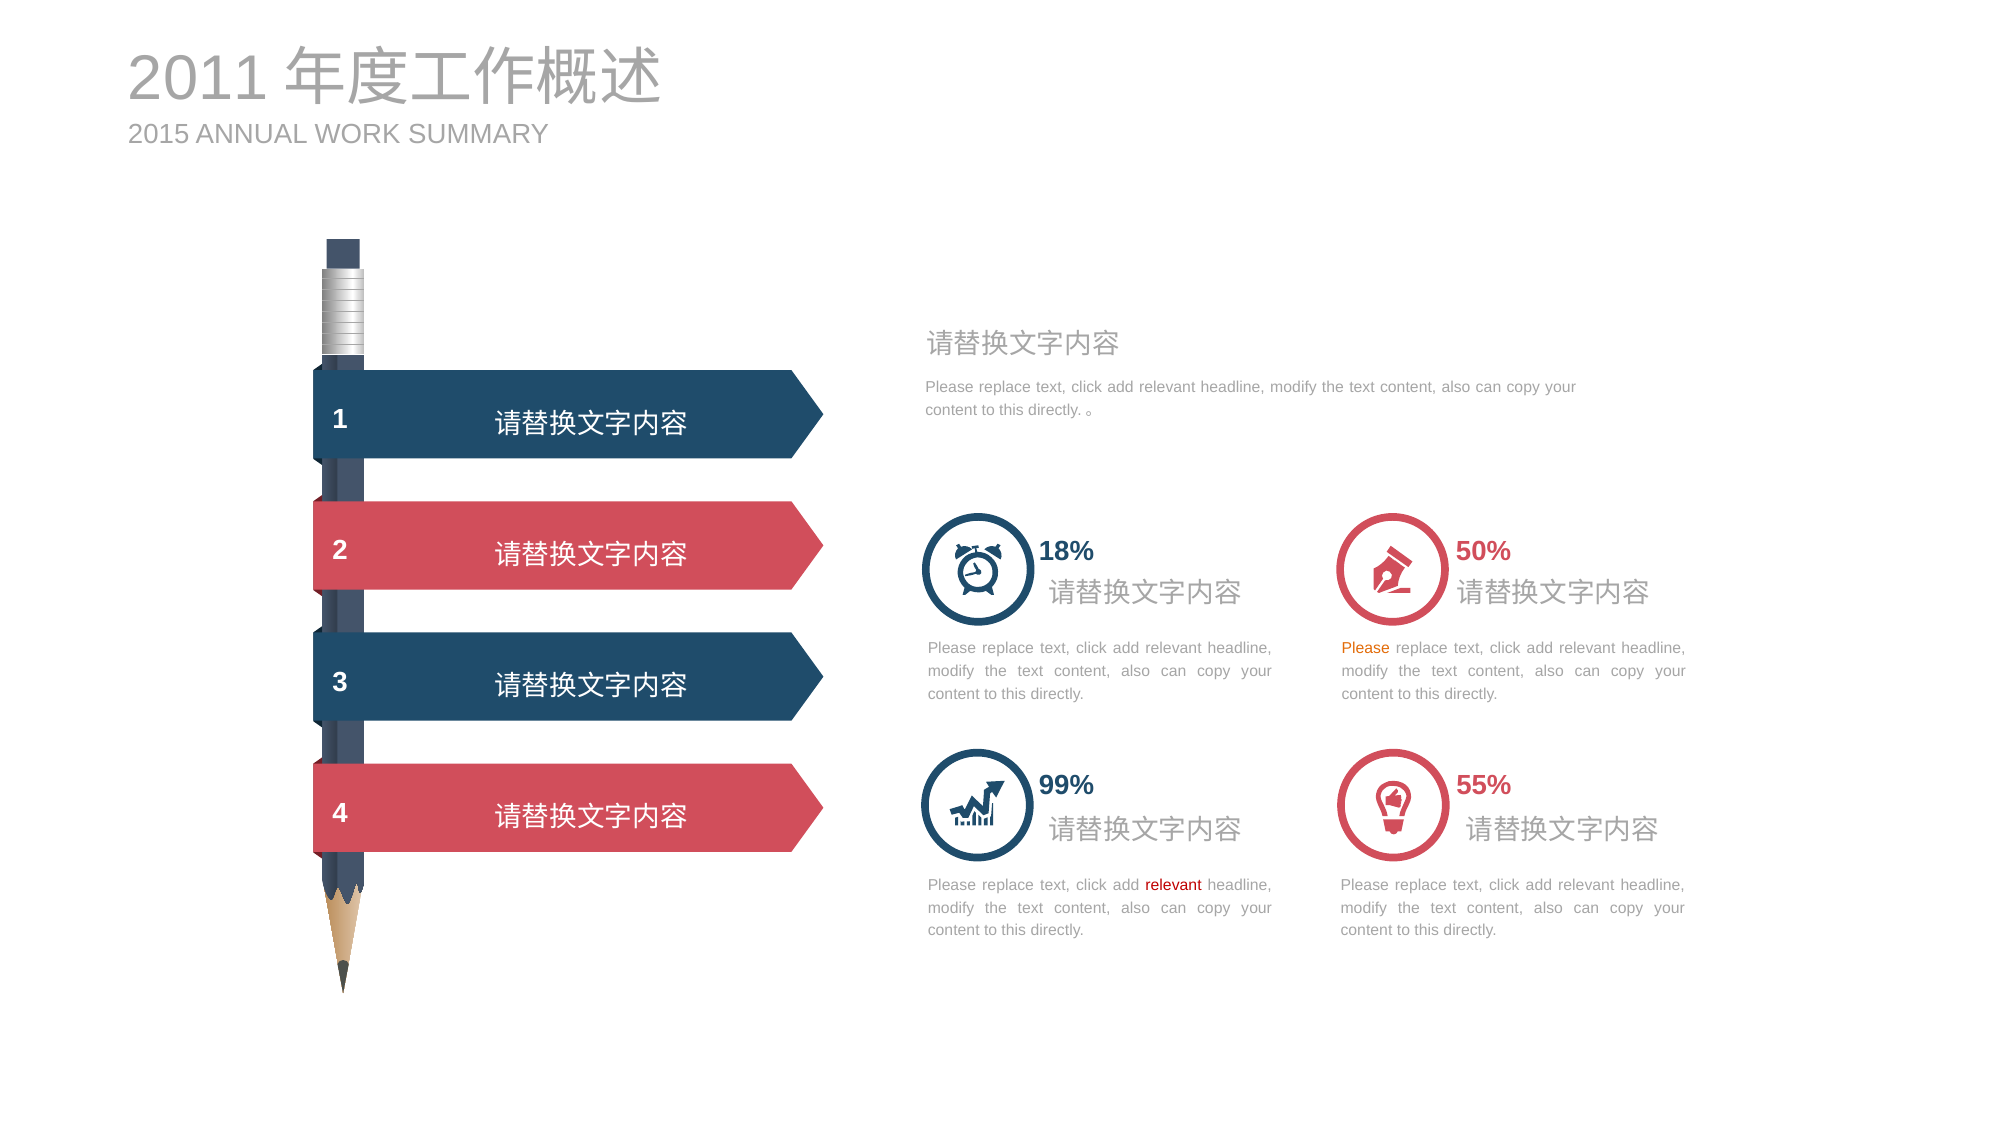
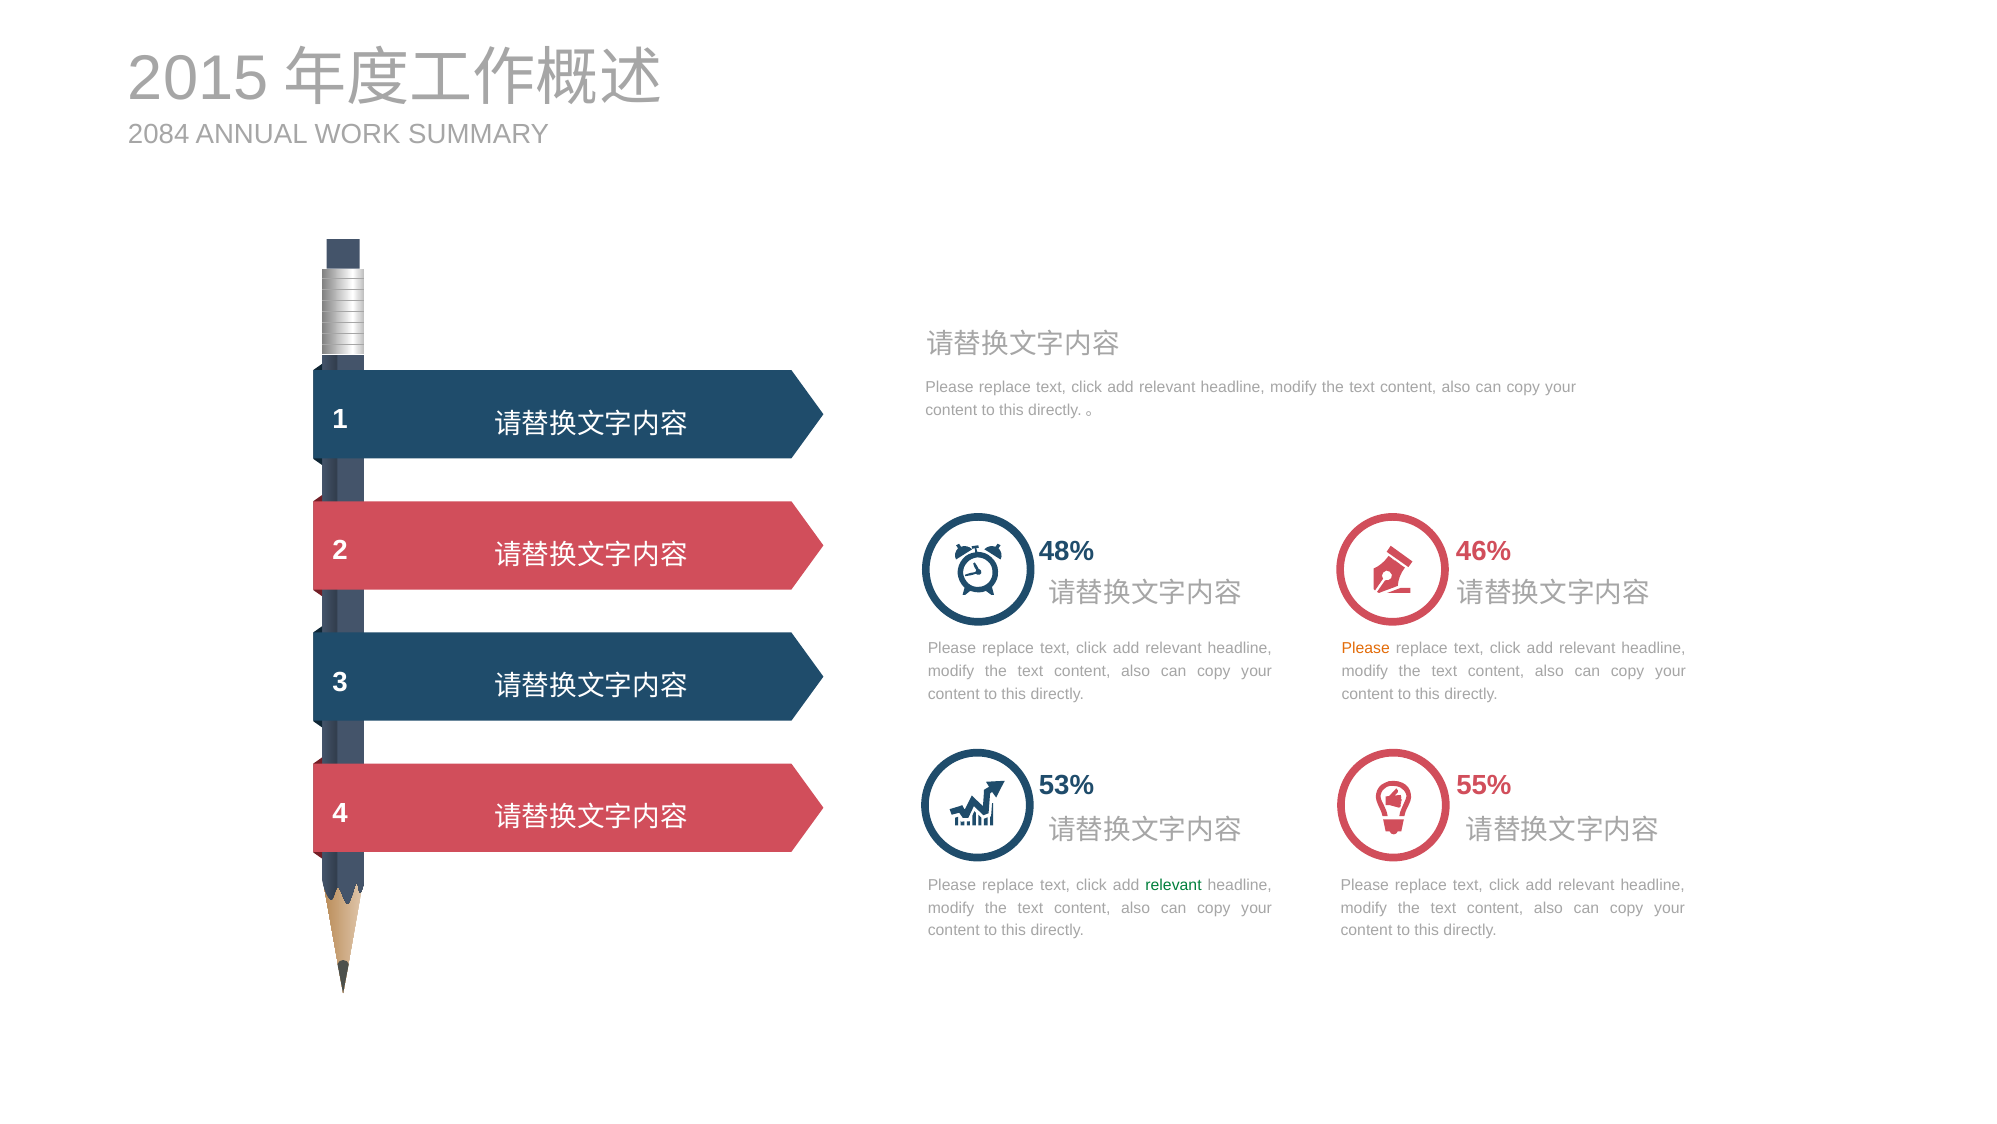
2011: 2011 -> 2015
2015: 2015 -> 2084
18%: 18% -> 48%
50%: 50% -> 46%
99%: 99% -> 53%
relevant at (1174, 885) colour: red -> green
